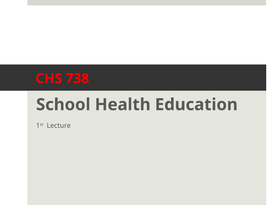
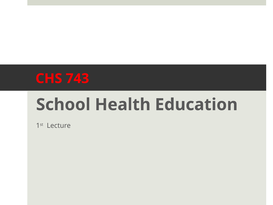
738: 738 -> 743
